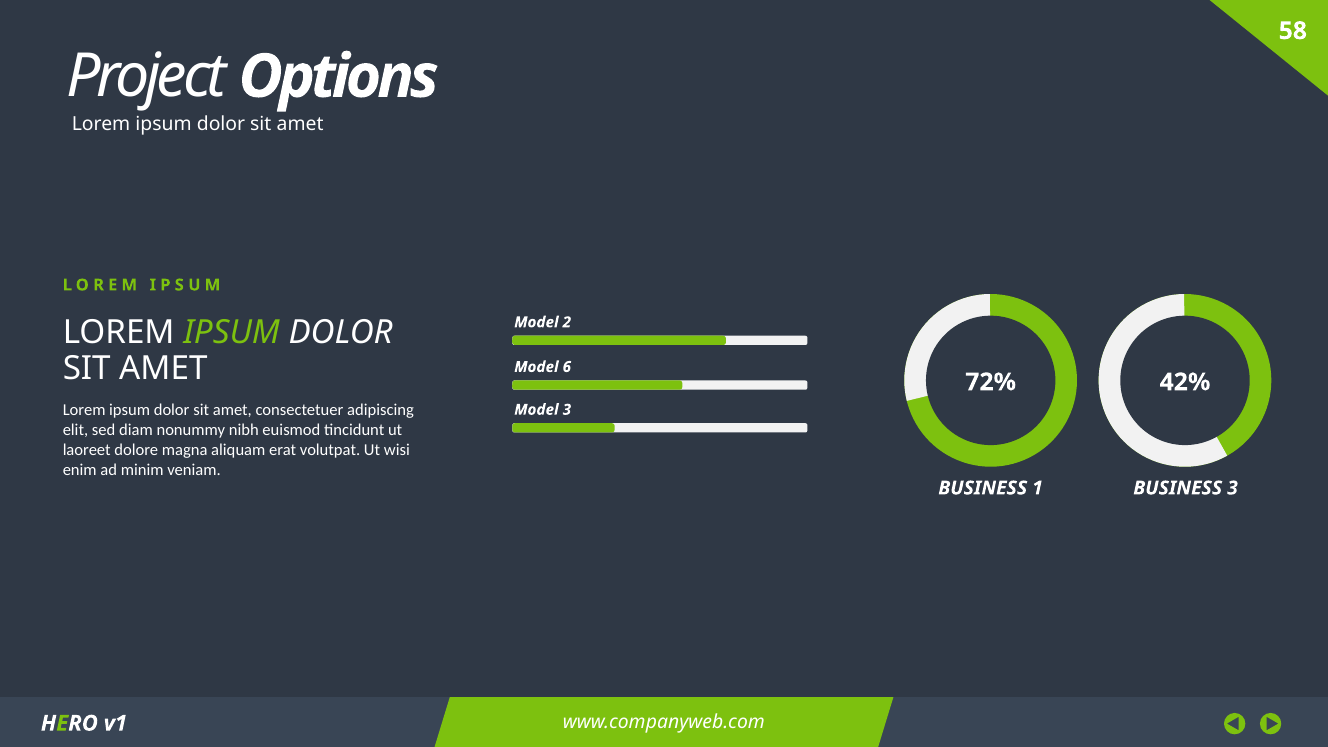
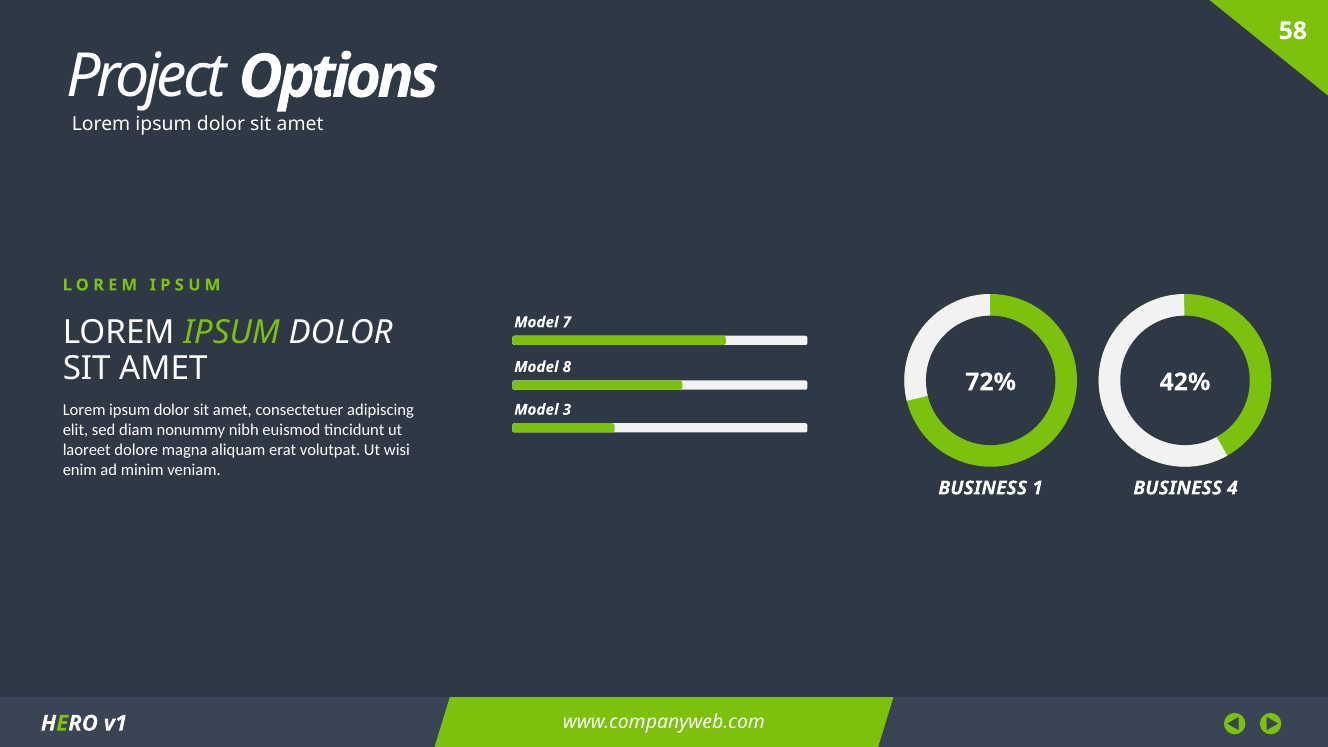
2: 2 -> 7
6: 6 -> 8
BUSINESS 3: 3 -> 4
